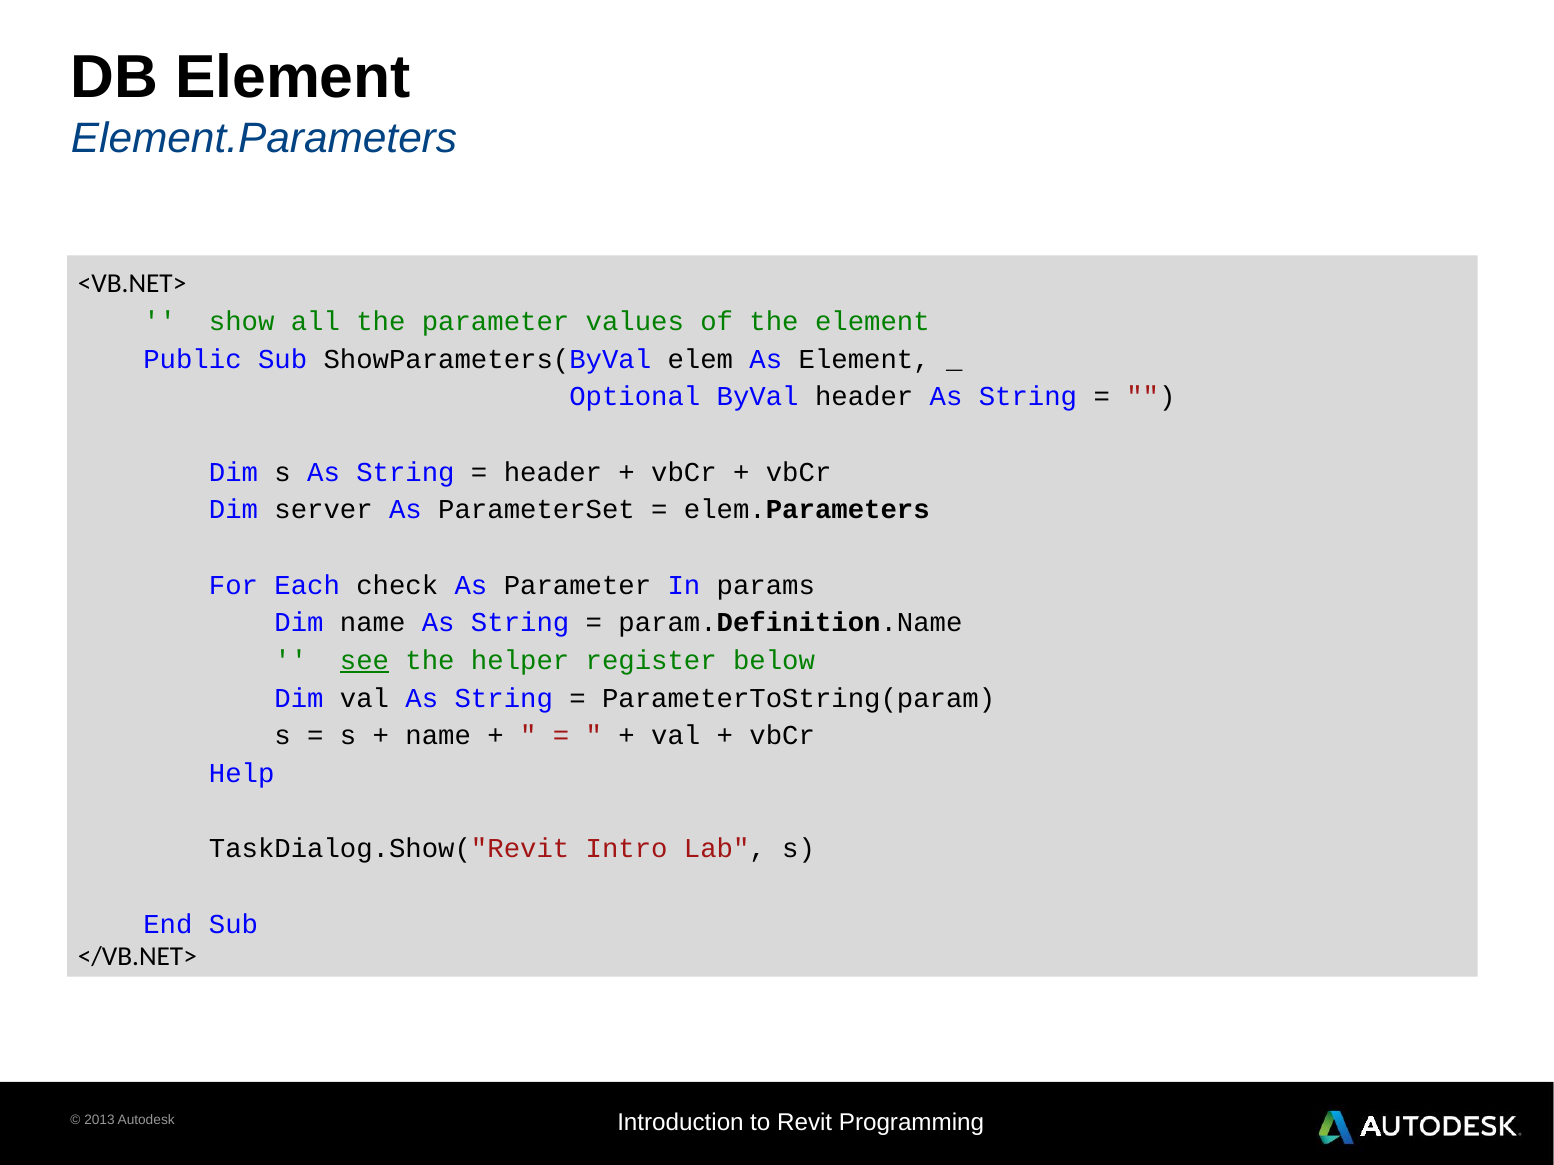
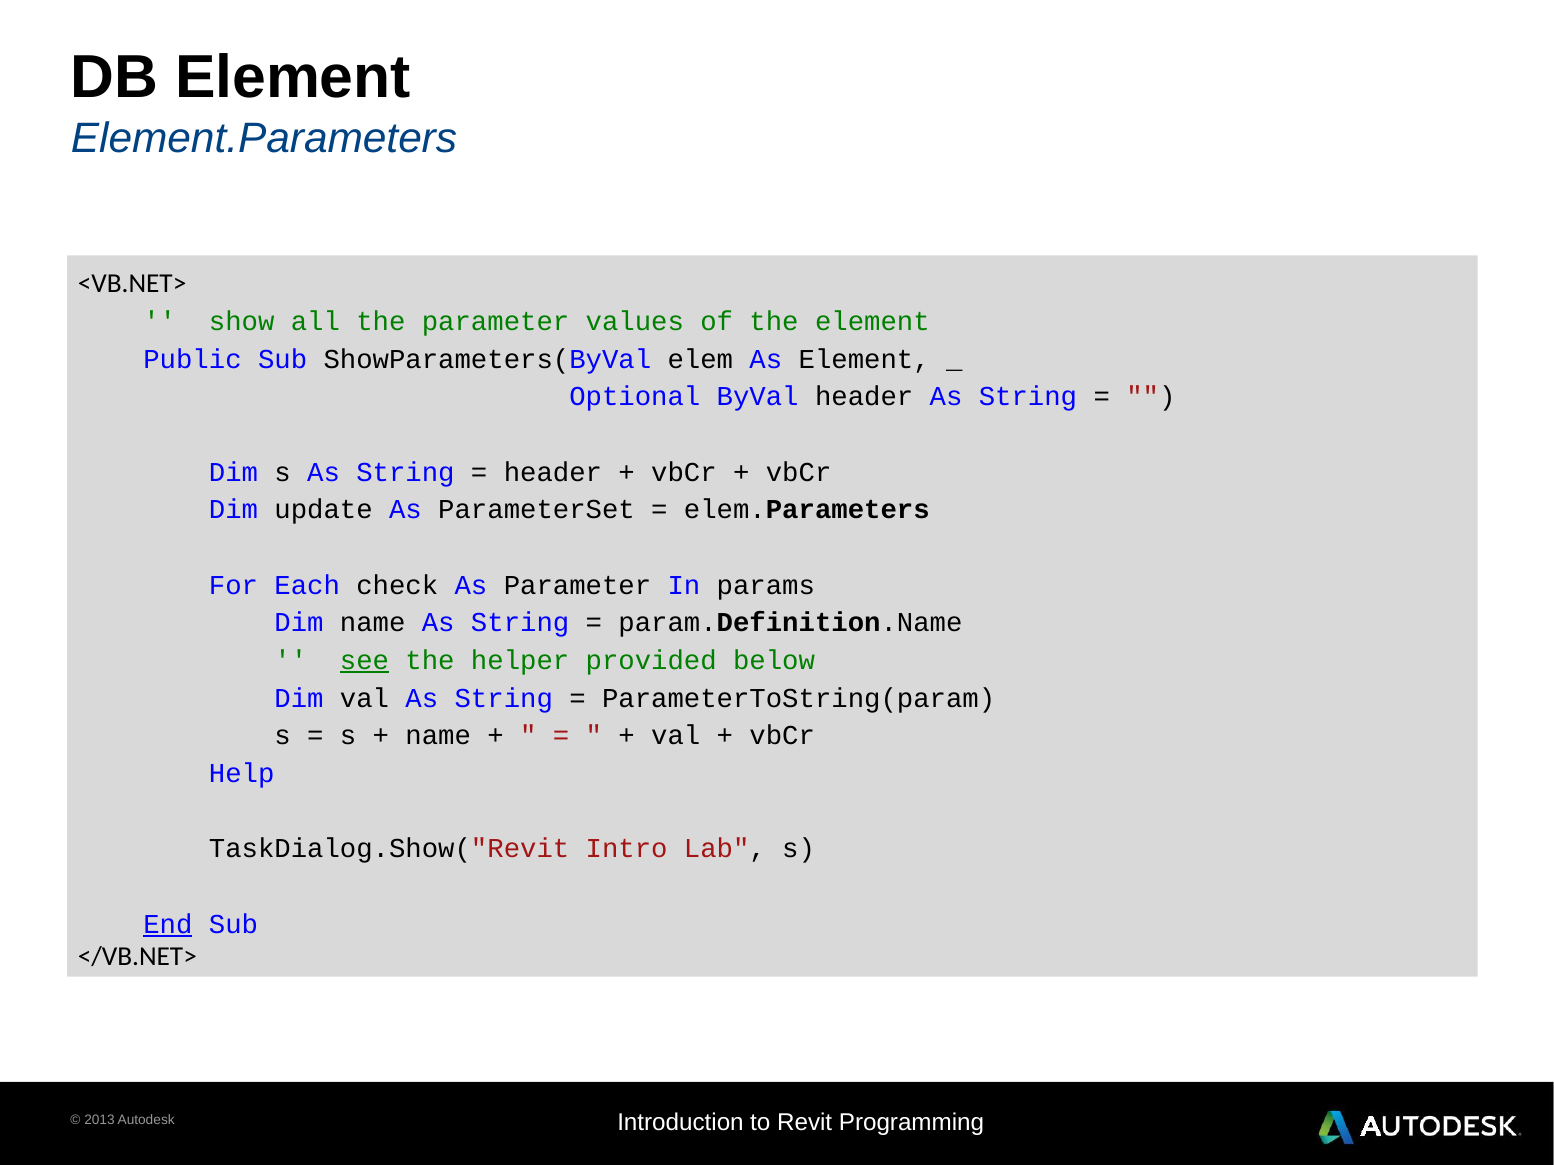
server: server -> update
register: register -> provided
End underline: none -> present
